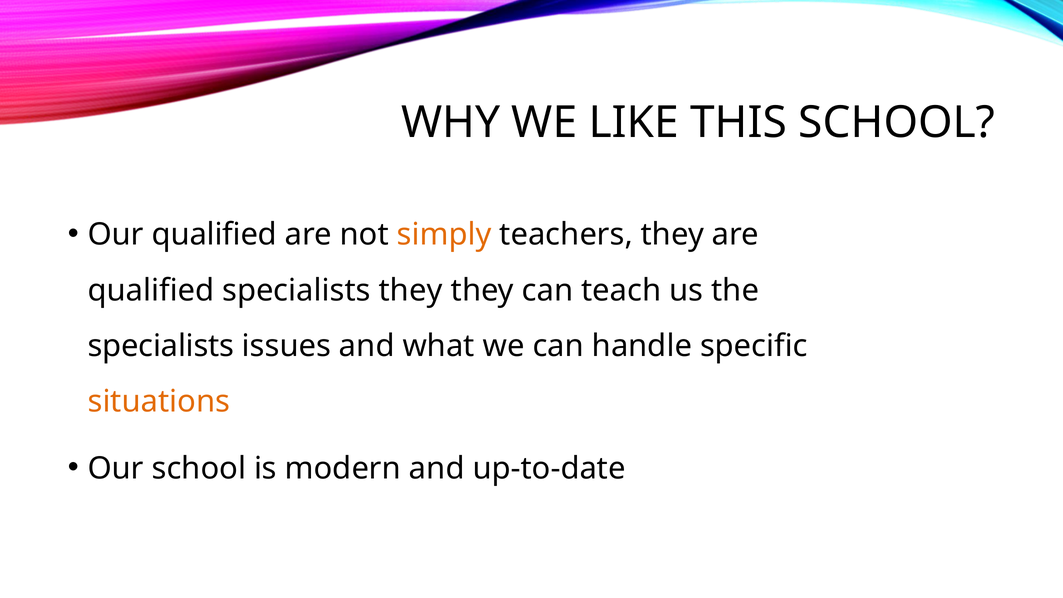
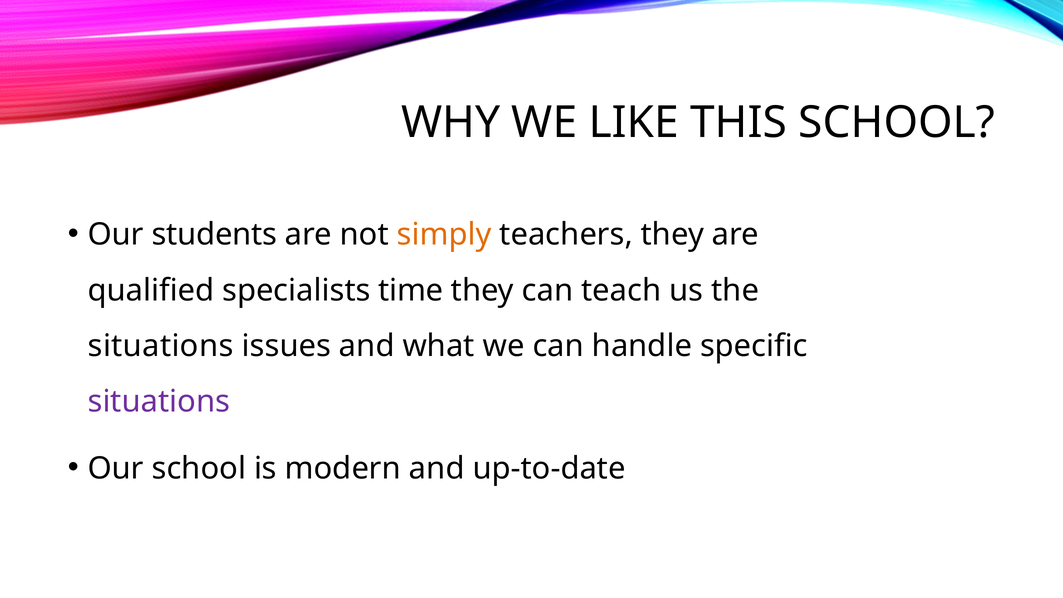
Our qualified: qualified -> students
specialists they: they -> time
specialists at (161, 346): specialists -> situations
situations at (159, 402) colour: orange -> purple
